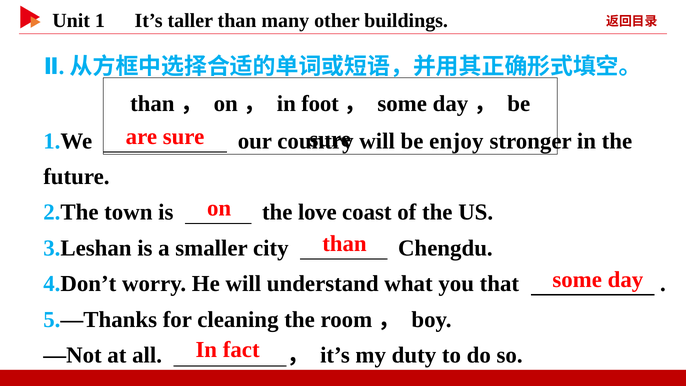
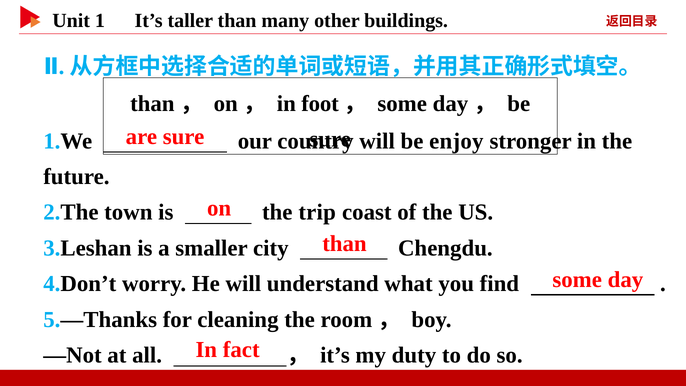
love: love -> trip
that: that -> find
